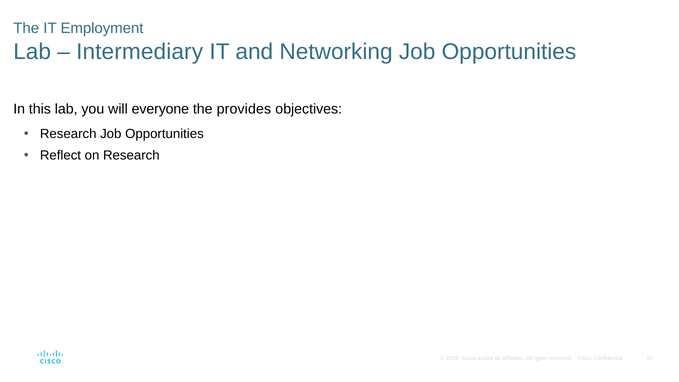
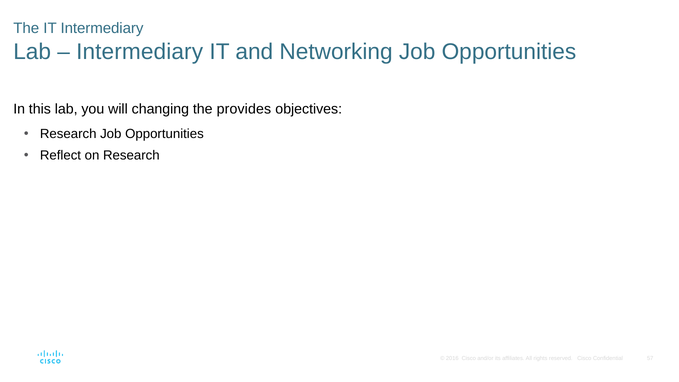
IT Employment: Employment -> Intermediary
everyone: everyone -> changing
